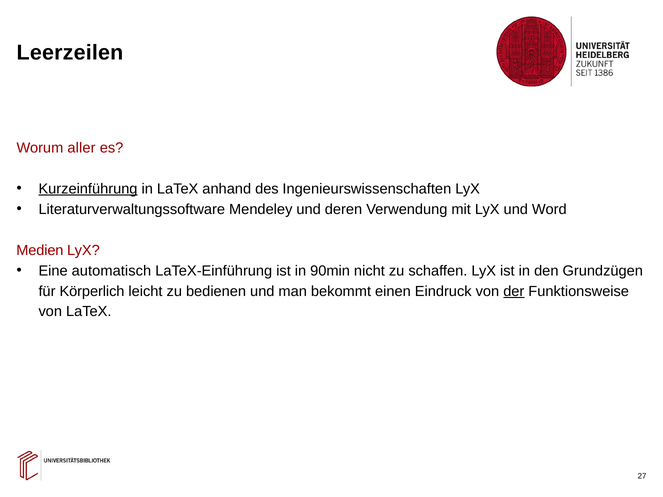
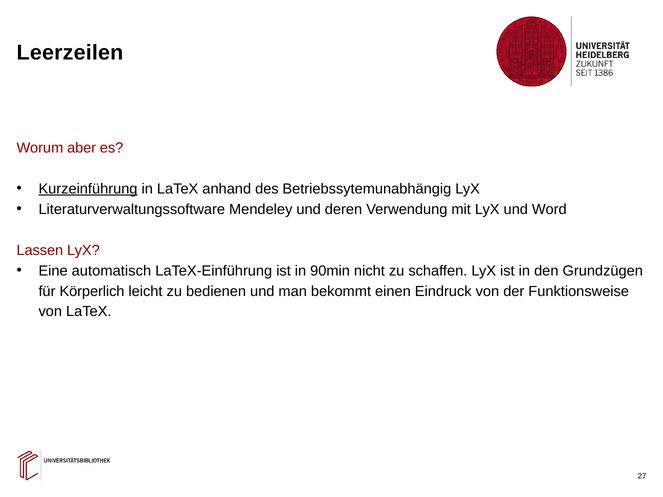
aller: aller -> aber
Ingenieurswissenschaften: Ingenieurswissenschaften -> Betriebssytemunabhängig
Medien: Medien -> Lassen
der underline: present -> none
